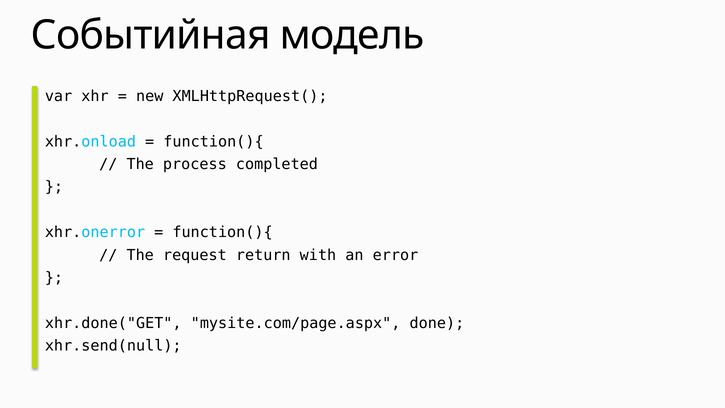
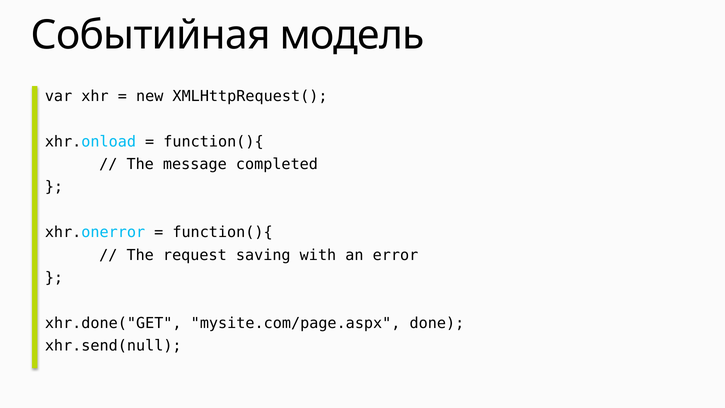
process: process -> message
return: return -> saving
